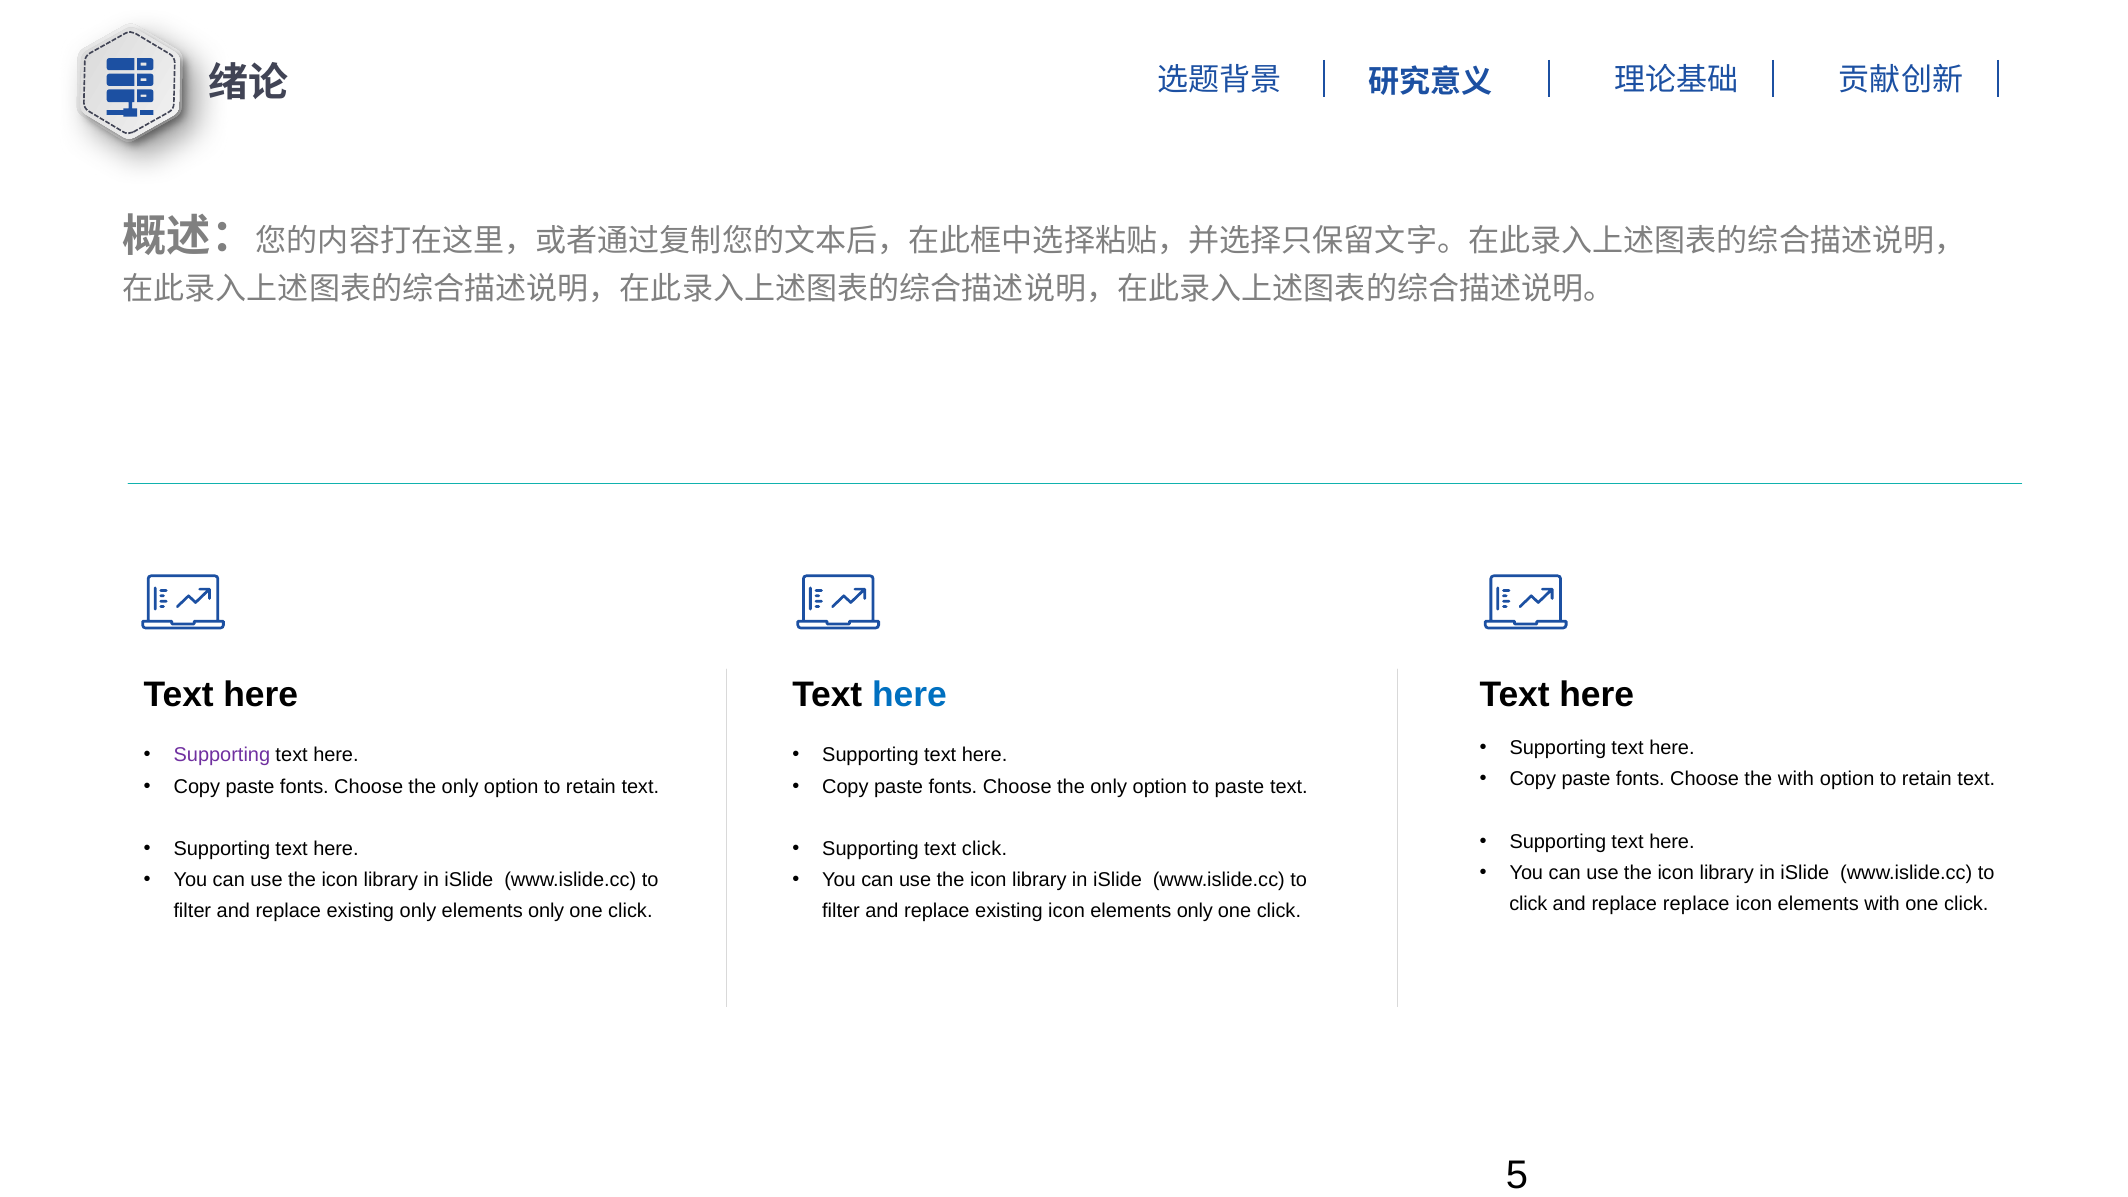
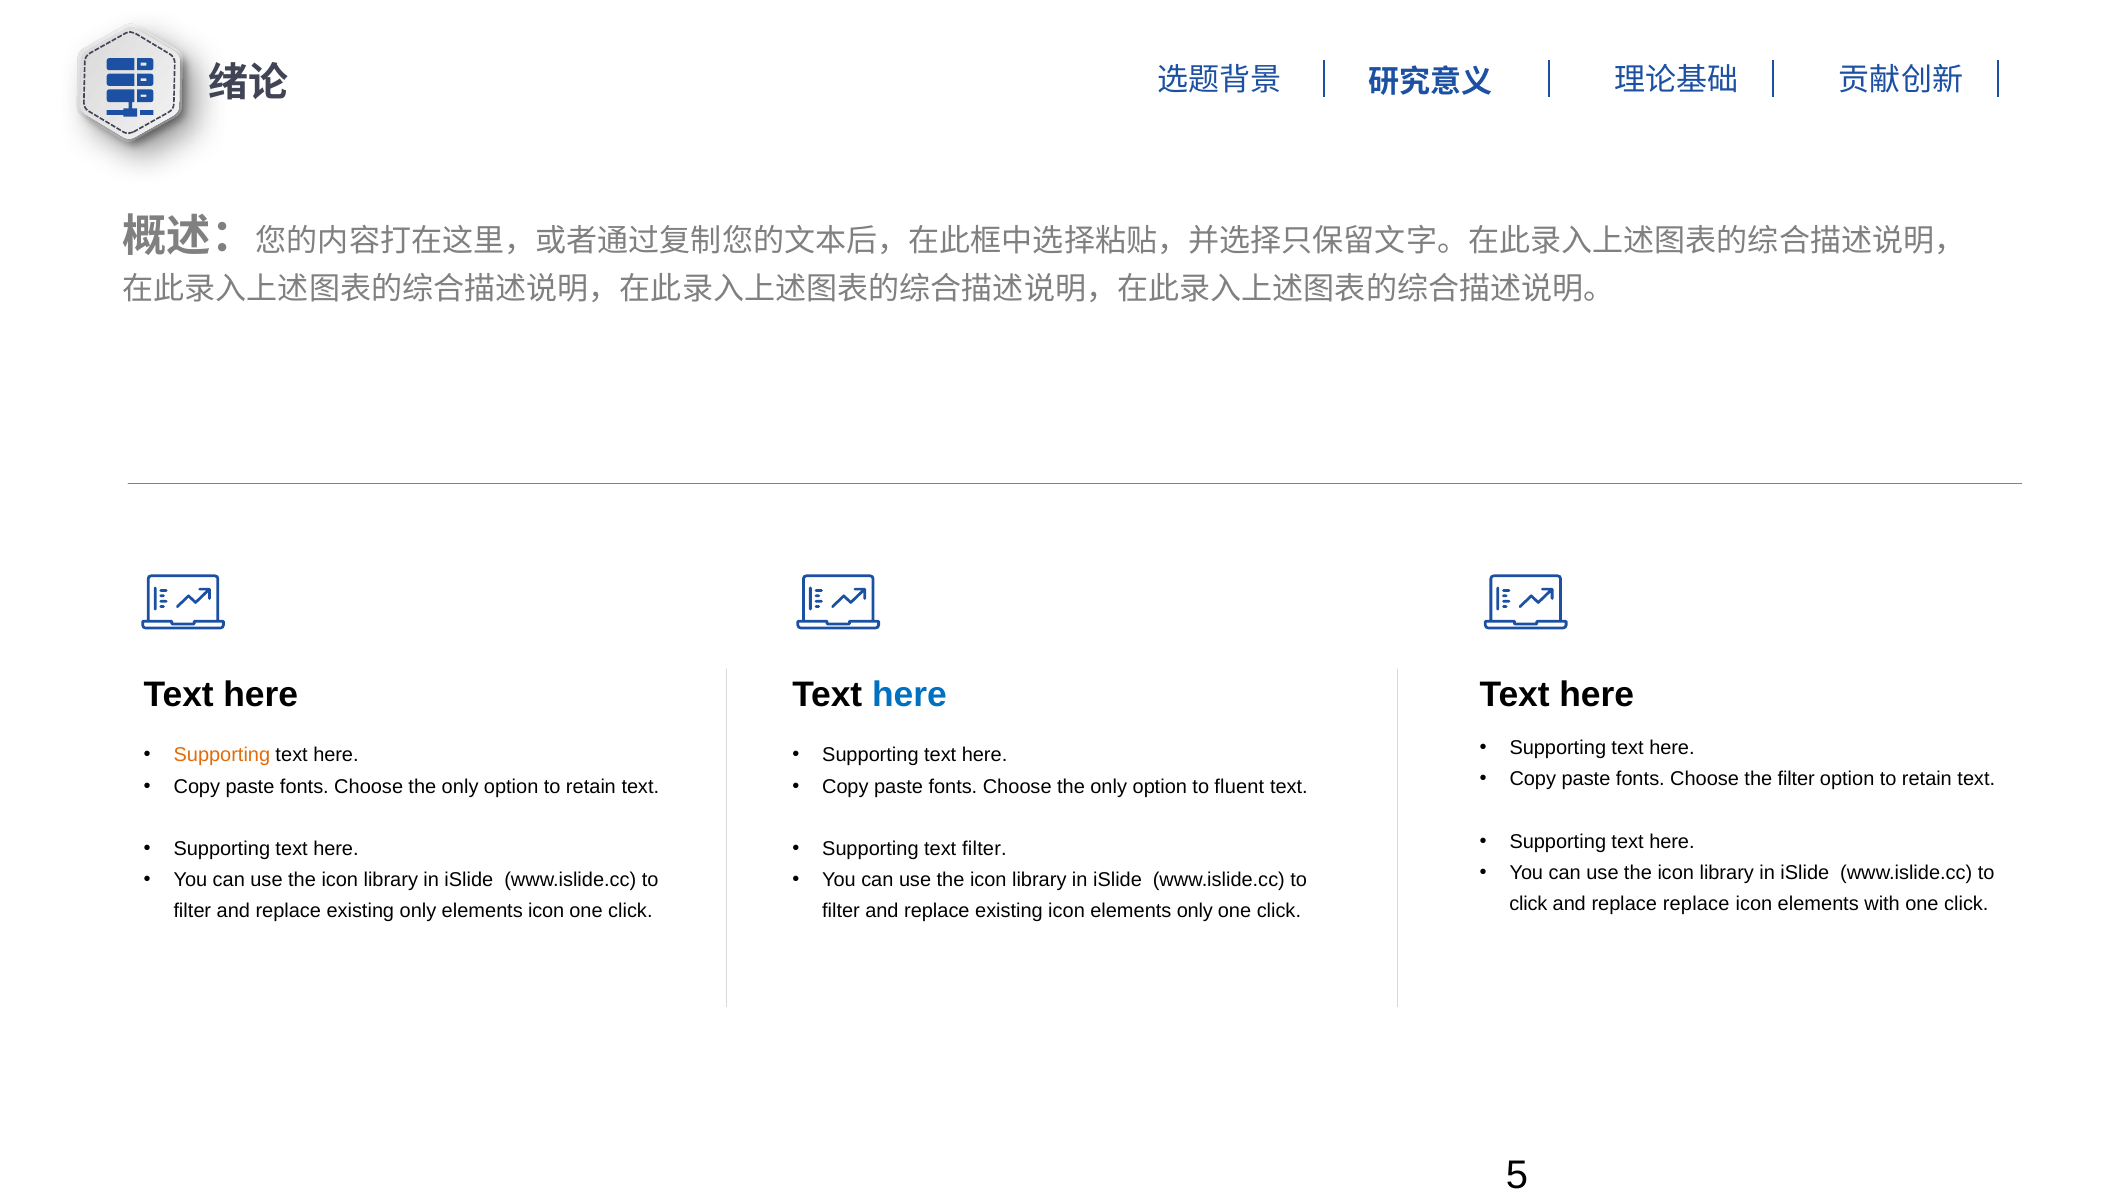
Supporting at (222, 755) colour: purple -> orange
the with: with -> filter
to paste: paste -> fluent
text click: click -> filter
only at (546, 911): only -> icon
